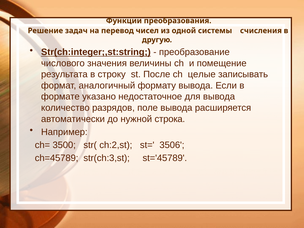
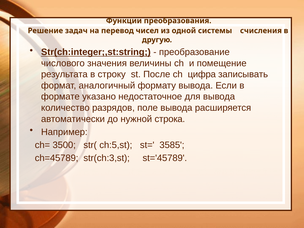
целые: целые -> цифра
ch:2,st: ch:2,st -> ch:5,st
3506: 3506 -> 3585
